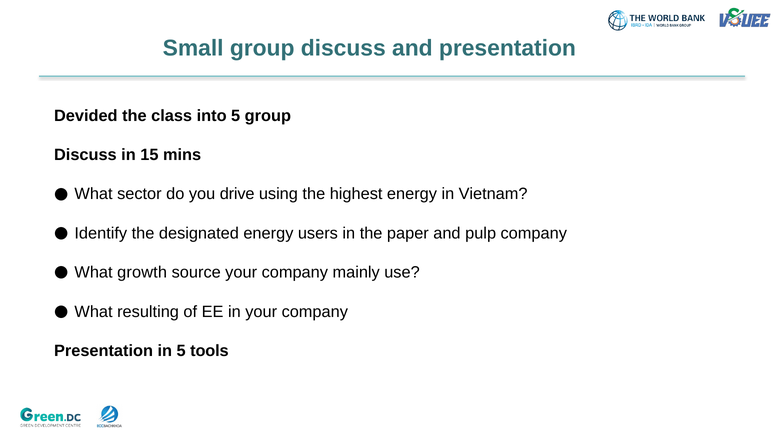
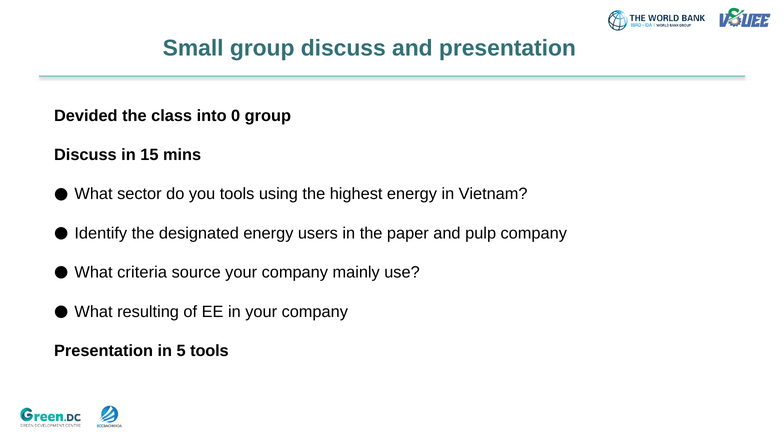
into 5: 5 -> 0
you drive: drive -> tools
growth: growth -> criteria
